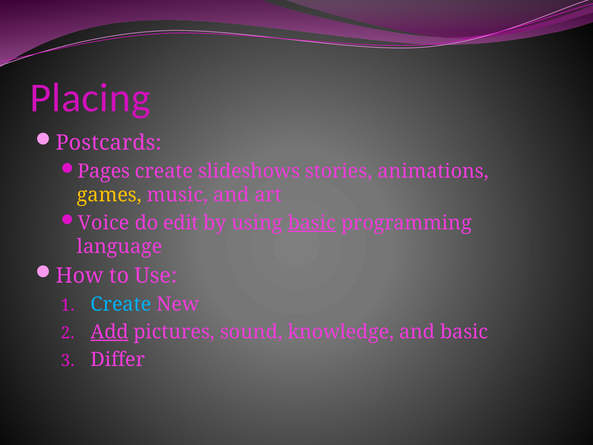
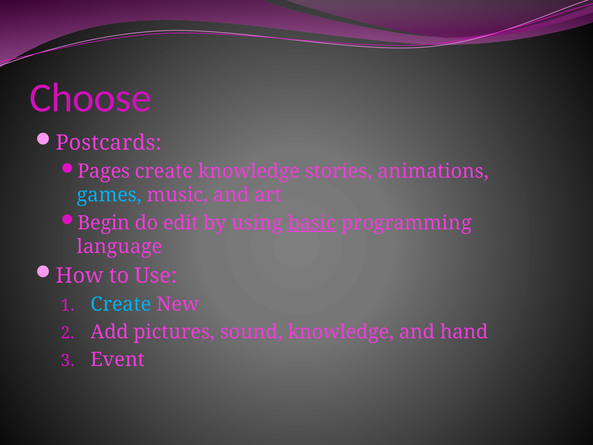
Placing: Placing -> Choose
create slideshows: slideshows -> knowledge
games colour: yellow -> light blue
Voice: Voice -> Begin
Add underline: present -> none
and basic: basic -> hand
Differ: Differ -> Event
